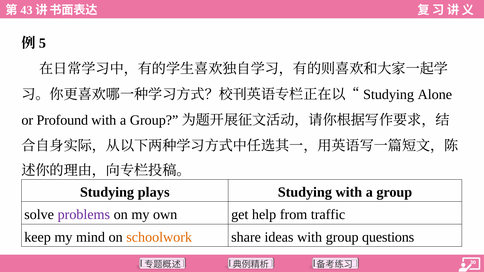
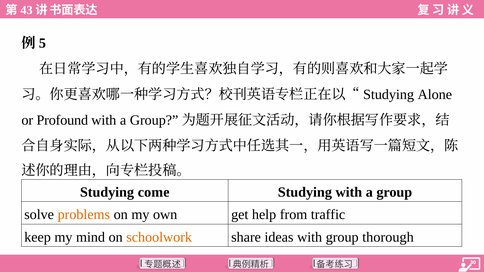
plays: plays -> come
problems colour: purple -> orange
questions: questions -> thorough
